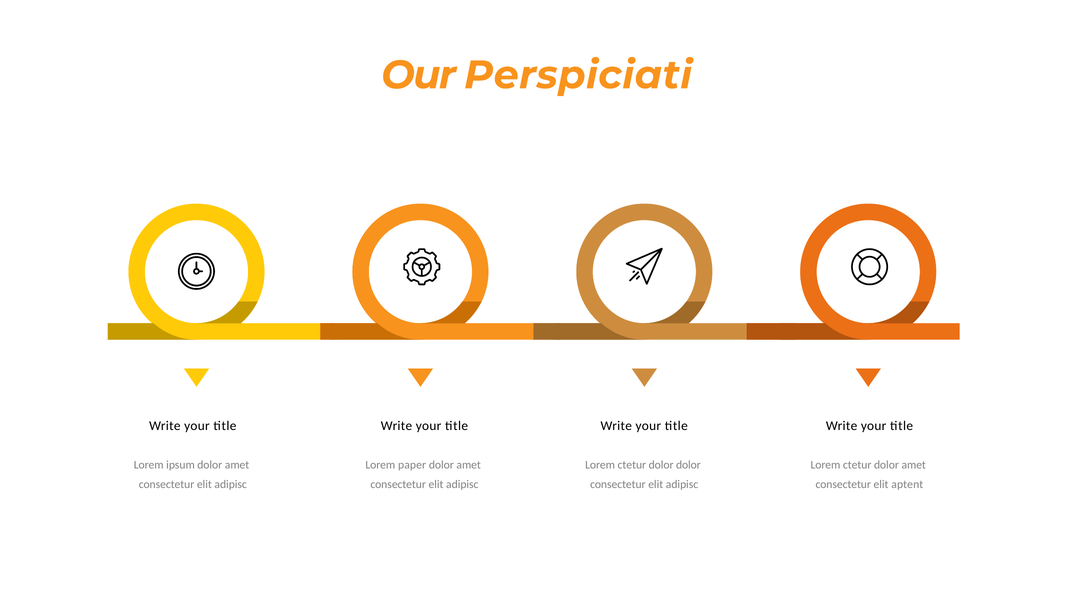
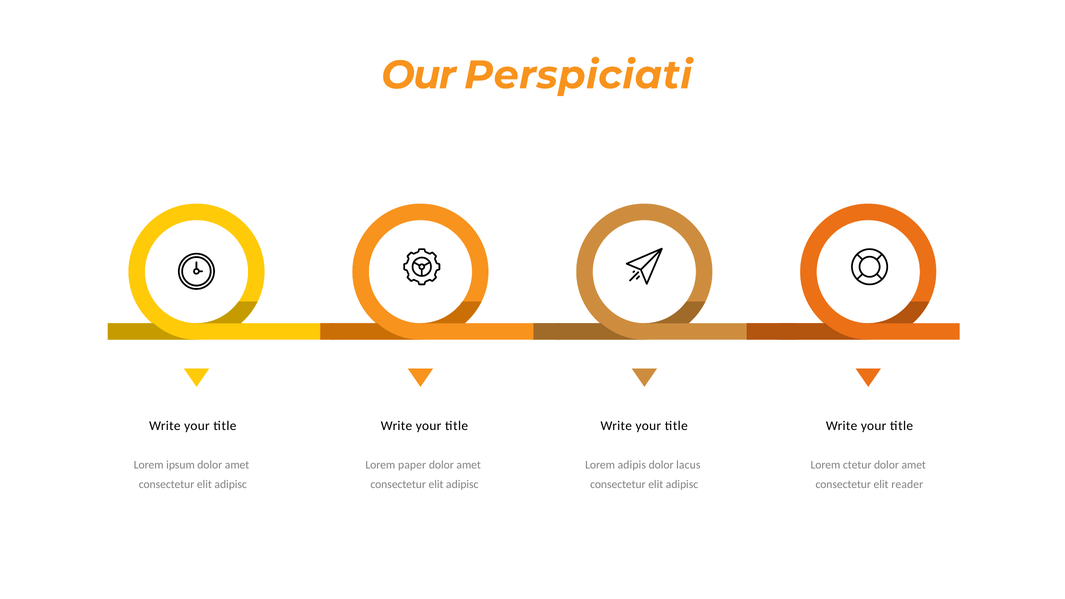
ctetur at (632, 465): ctetur -> adipis
dolor dolor: dolor -> lacus
aptent: aptent -> reader
